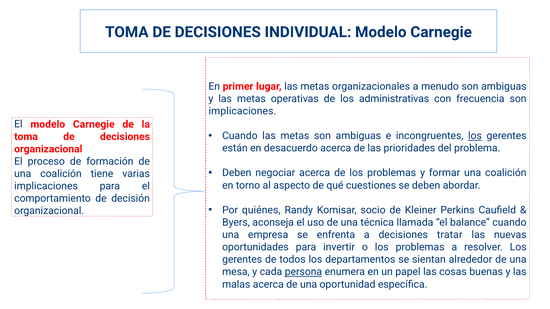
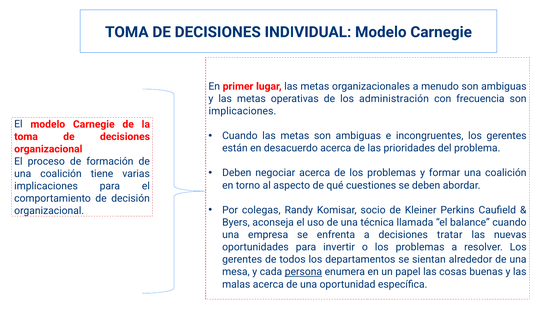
administrativas: administrativas -> administración
los at (475, 136) underline: present -> none
quiénes: quiénes -> colegas
